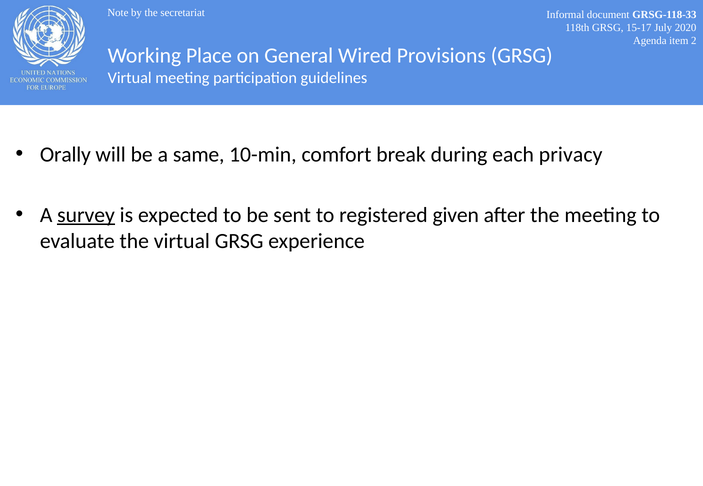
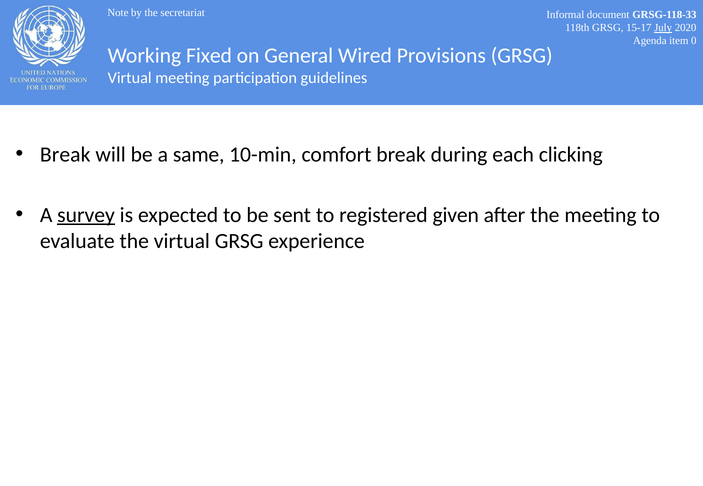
July underline: none -> present
2: 2 -> 0
Place: Place -> Fixed
Orally at (65, 155): Orally -> Break
privacy: privacy -> clicking
